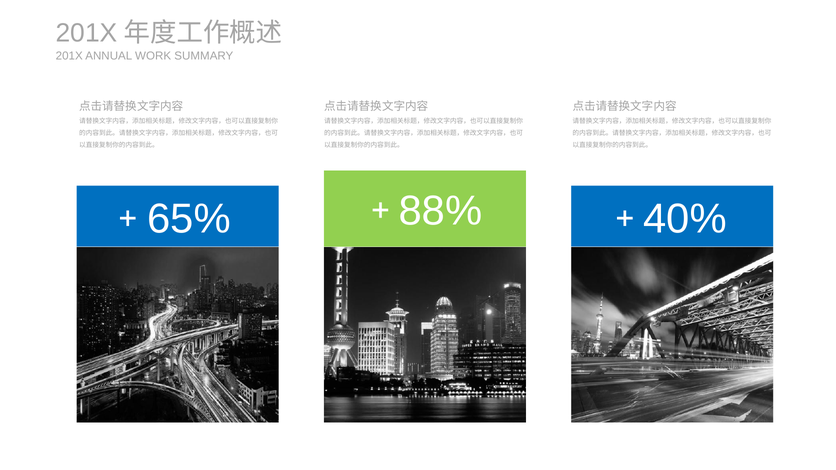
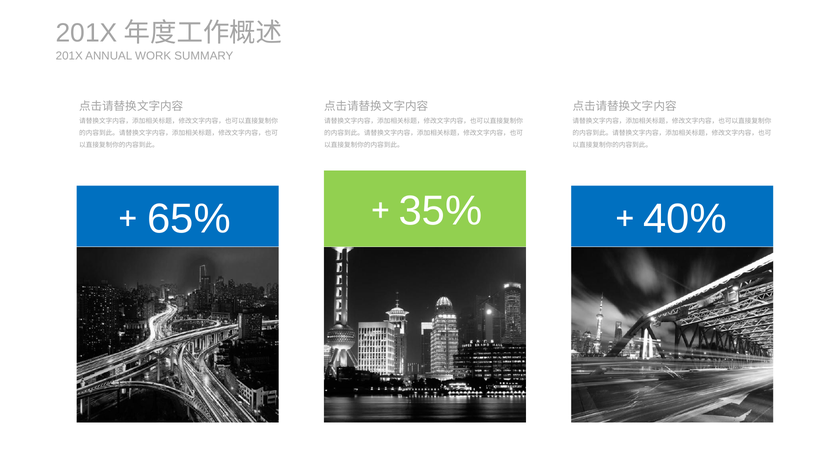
88%: 88% -> 35%
